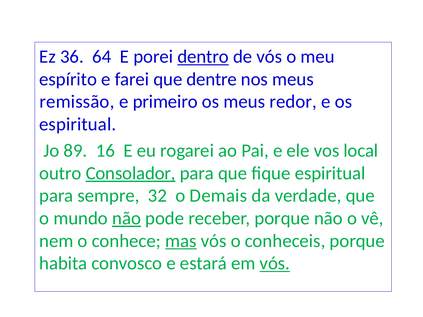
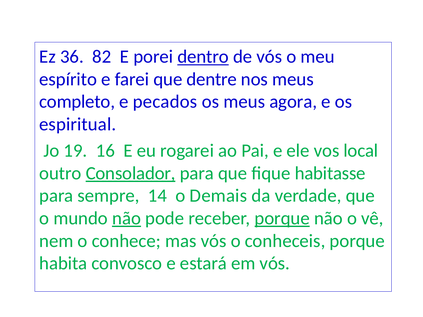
64: 64 -> 82
remissão: remissão -> completo
primeiro: primeiro -> pecados
redor: redor -> agora
89: 89 -> 19
fique espiritual: espiritual -> habitasse
32: 32 -> 14
porque at (282, 218) underline: none -> present
mas underline: present -> none
vós at (275, 264) underline: present -> none
